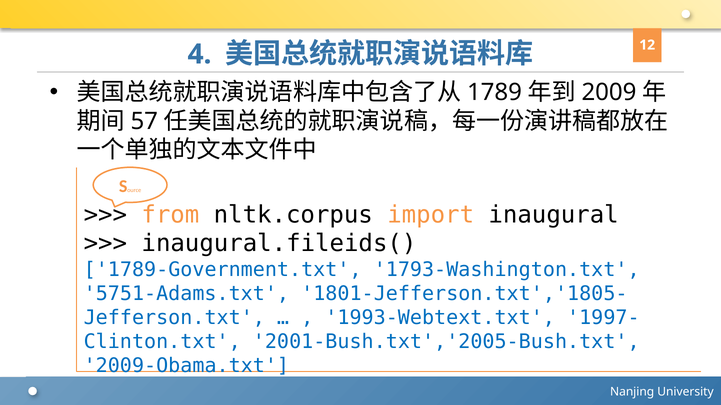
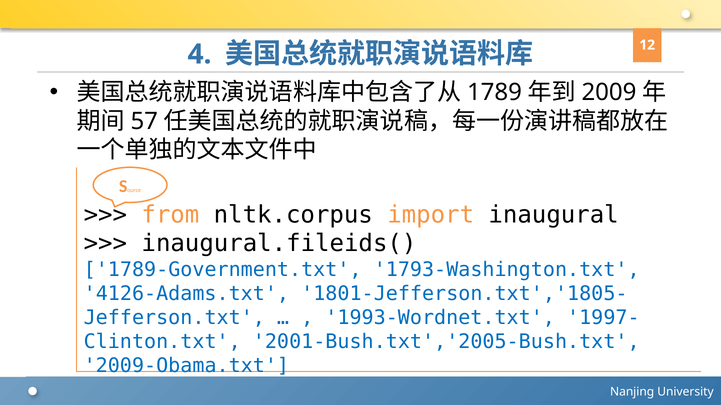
5751-Adams.txt: 5751-Adams.txt -> 4126-Adams.txt
1993-Webtext.txt: 1993-Webtext.txt -> 1993-Wordnet.txt
